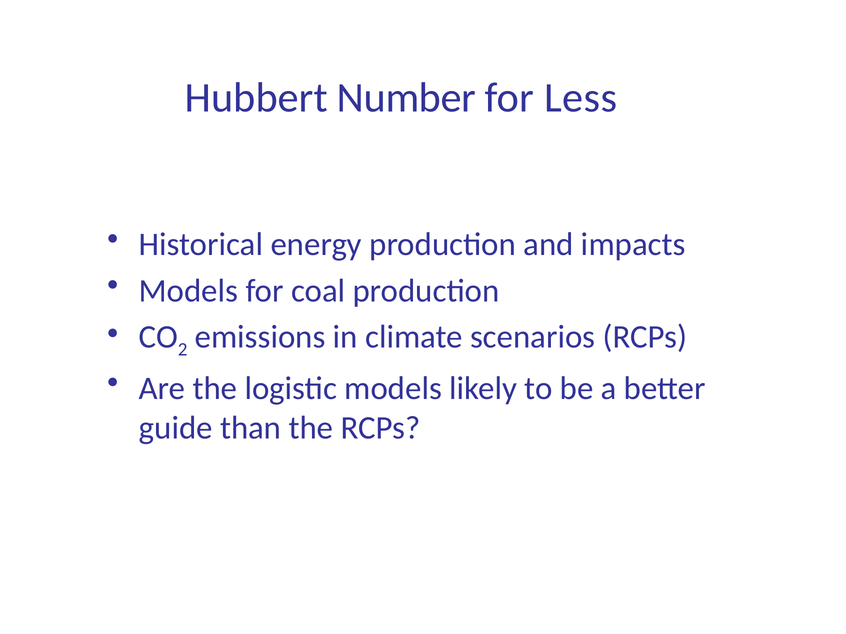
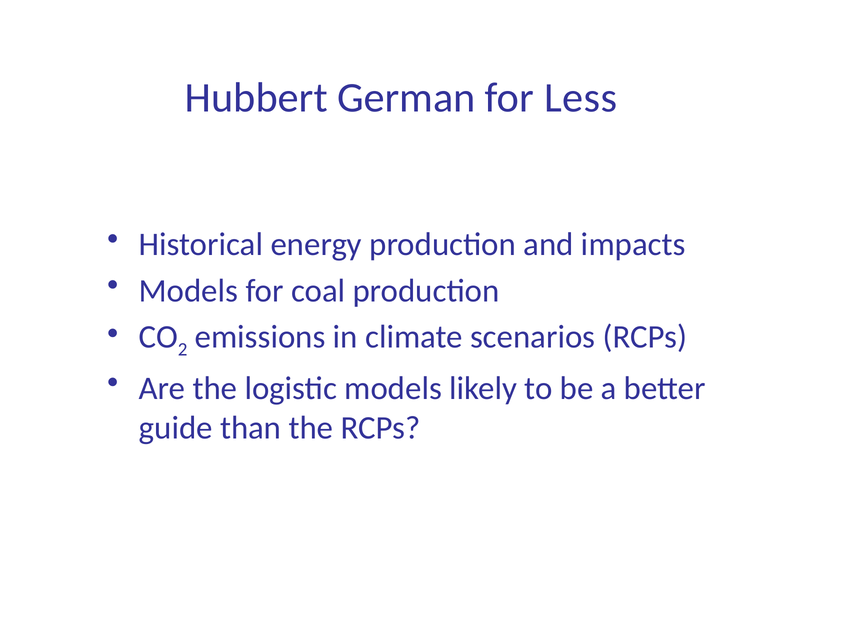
Number: Number -> German
